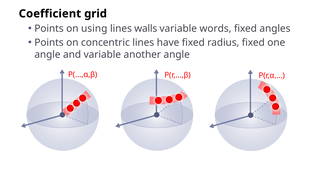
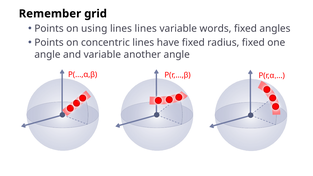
Coefficient: Coefficient -> Remember
lines walls: walls -> lines
